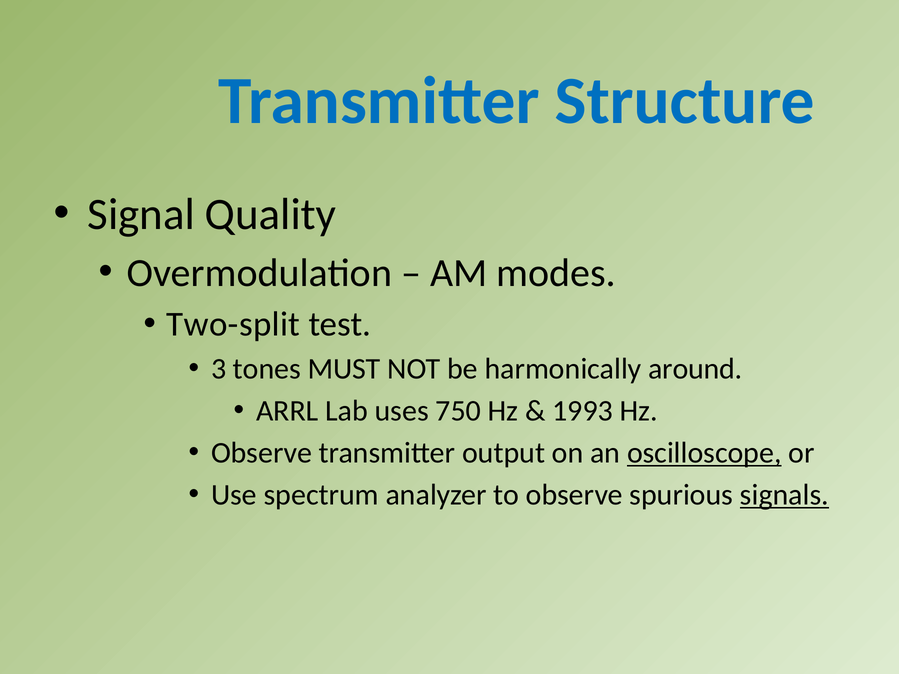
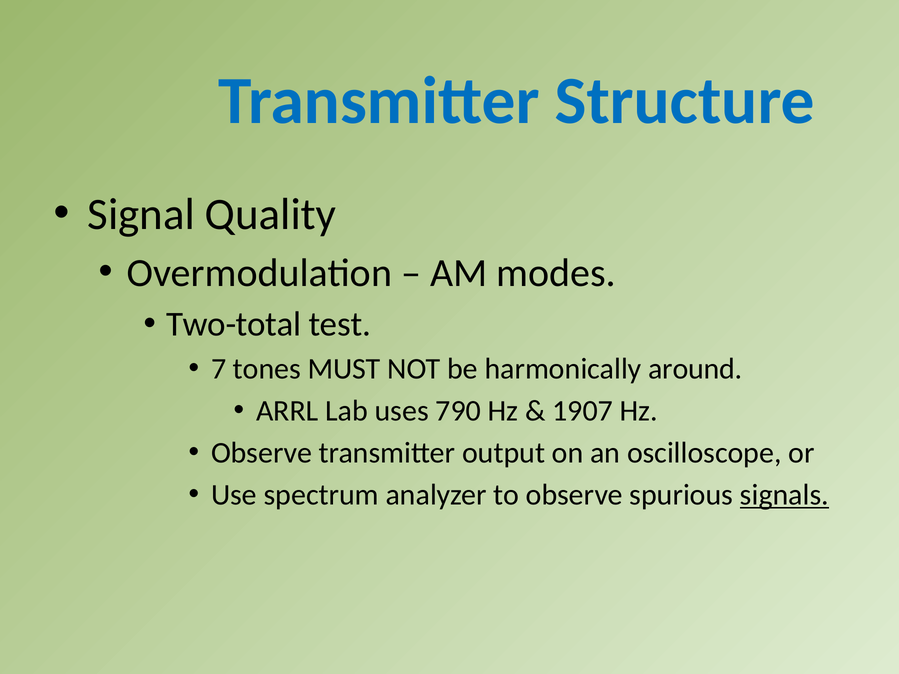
Two-split: Two-split -> Two-total
3: 3 -> 7
750: 750 -> 790
1993: 1993 -> 1907
oscilloscope underline: present -> none
